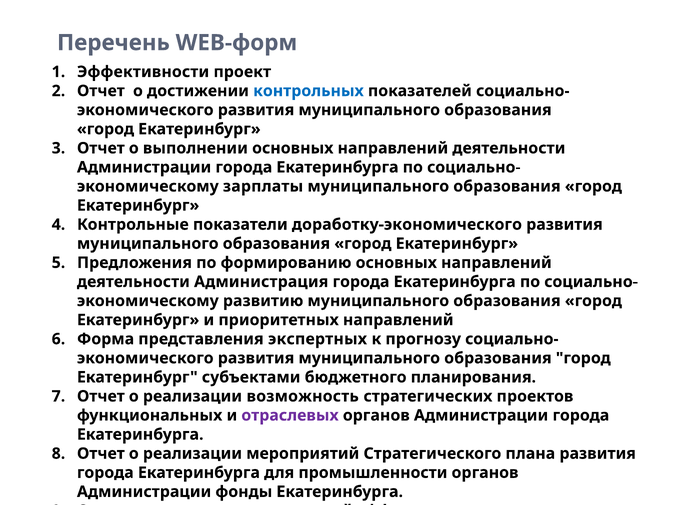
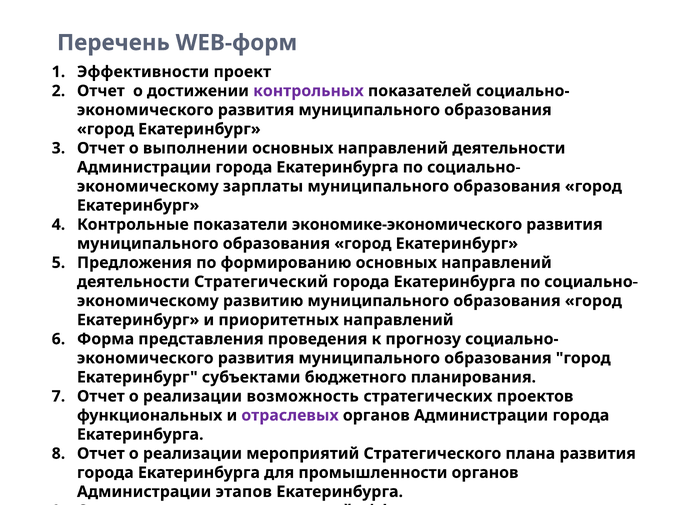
контрольных colour: blue -> purple
доработку-экономического: доработку-экономического -> экономике-экономического
Администрация: Администрация -> Стратегический
экспертных: экспертных -> проведения
фонды: фонды -> этапов
